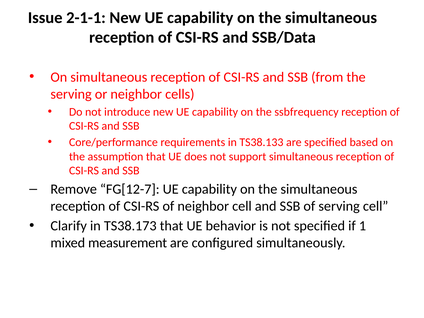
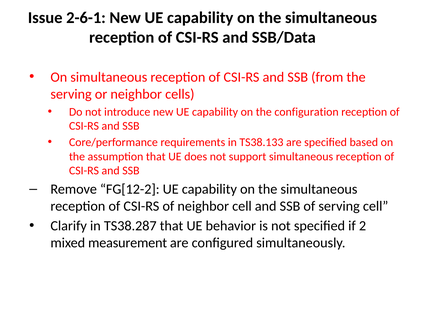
2-1-1: 2-1-1 -> 2-6-1
ssbfrequency: ssbfrequency -> configuration
FG[12-7: FG[12-7 -> FG[12-2
TS38.173: TS38.173 -> TS38.287
1: 1 -> 2
